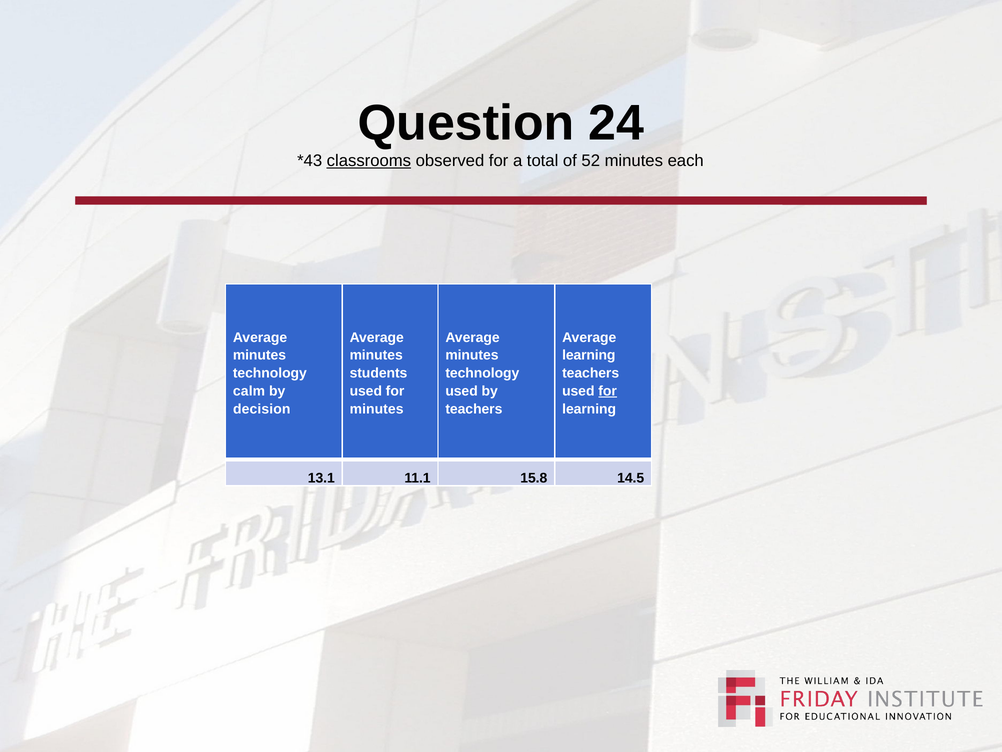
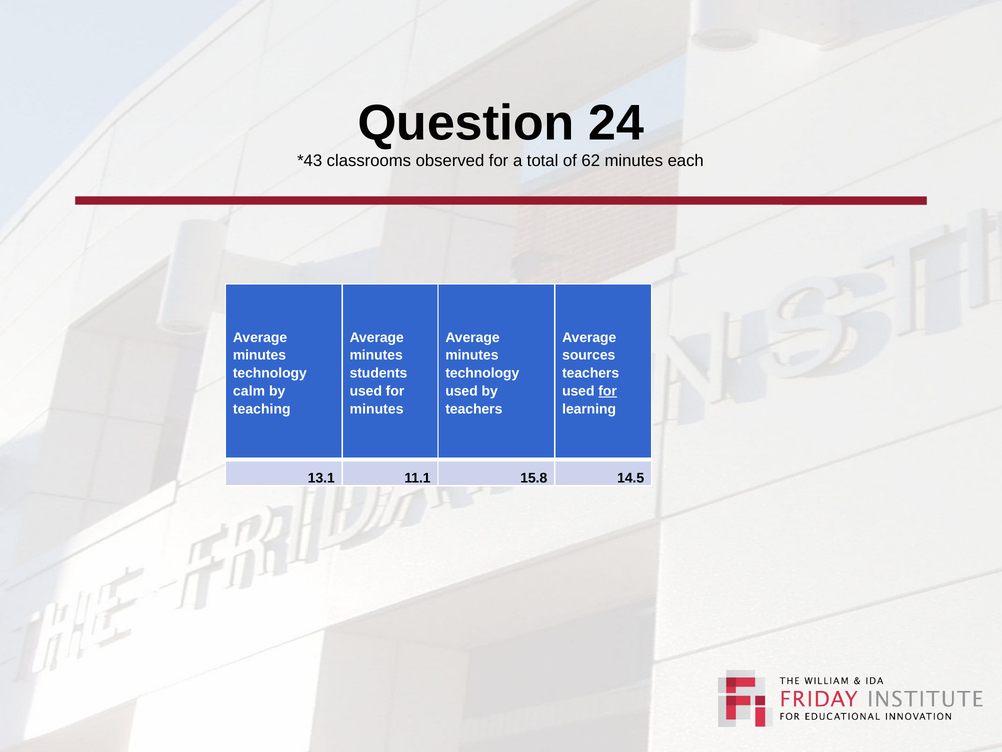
classrooms underline: present -> none
52: 52 -> 62
learning at (589, 355): learning -> sources
decision: decision -> teaching
